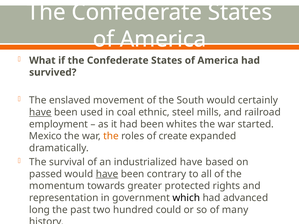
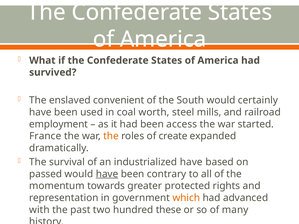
movement: movement -> convenient
have at (40, 112) underline: present -> none
ethnic: ethnic -> worth
whites: whites -> access
Mexico: Mexico -> France
which colour: black -> orange
long: long -> with
could: could -> these
